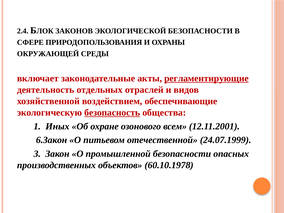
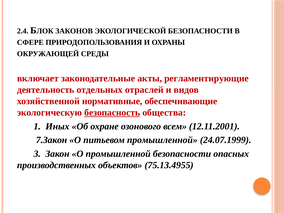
регламентирующие underline: present -> none
воздействием: воздействием -> нормативные
6.Закон: 6.Закон -> 7.Закон
питьевом отечественной: отечественной -> промышленной
60.10.1978: 60.10.1978 -> 75.13.4955
